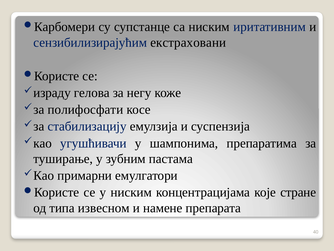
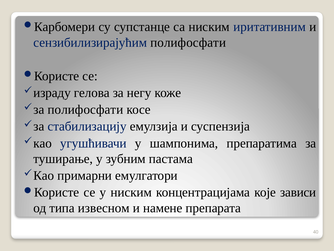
сензибилизирајућим екстраховани: екстраховани -> полифосфати
стране: стране -> зависи
